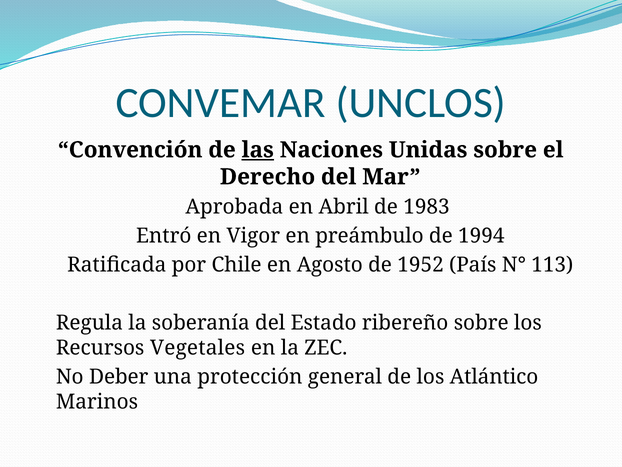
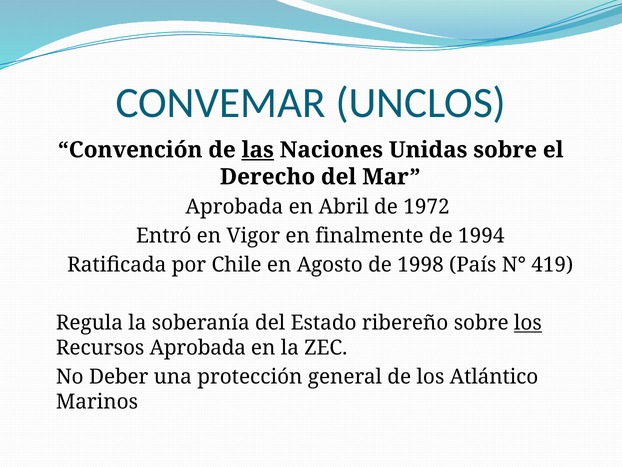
1983: 1983 -> 1972
preámbulo: preámbulo -> finalmente
1952: 1952 -> 1998
113: 113 -> 419
los at (528, 323) underline: none -> present
Recursos Vegetales: Vegetales -> Aprobada
